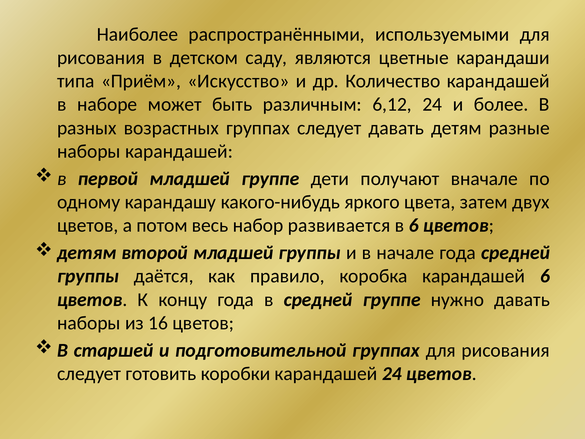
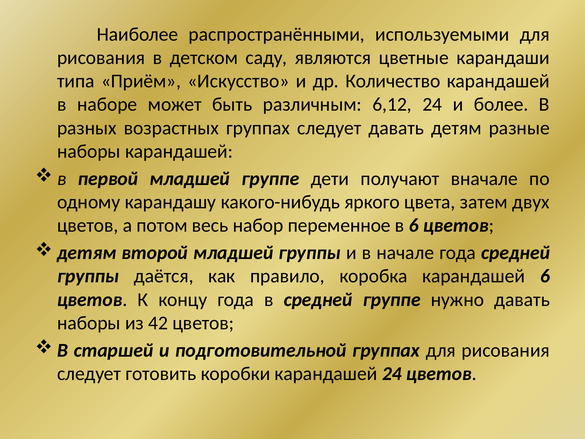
развивается: развивается -> переменное
16: 16 -> 42
